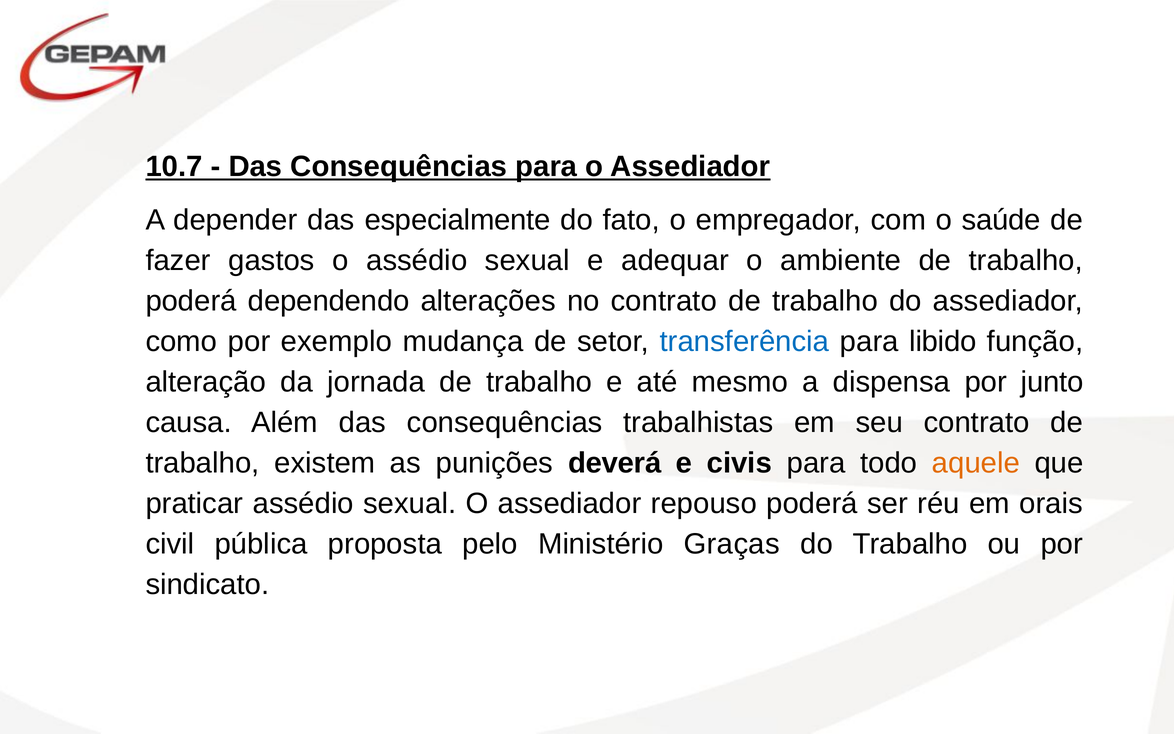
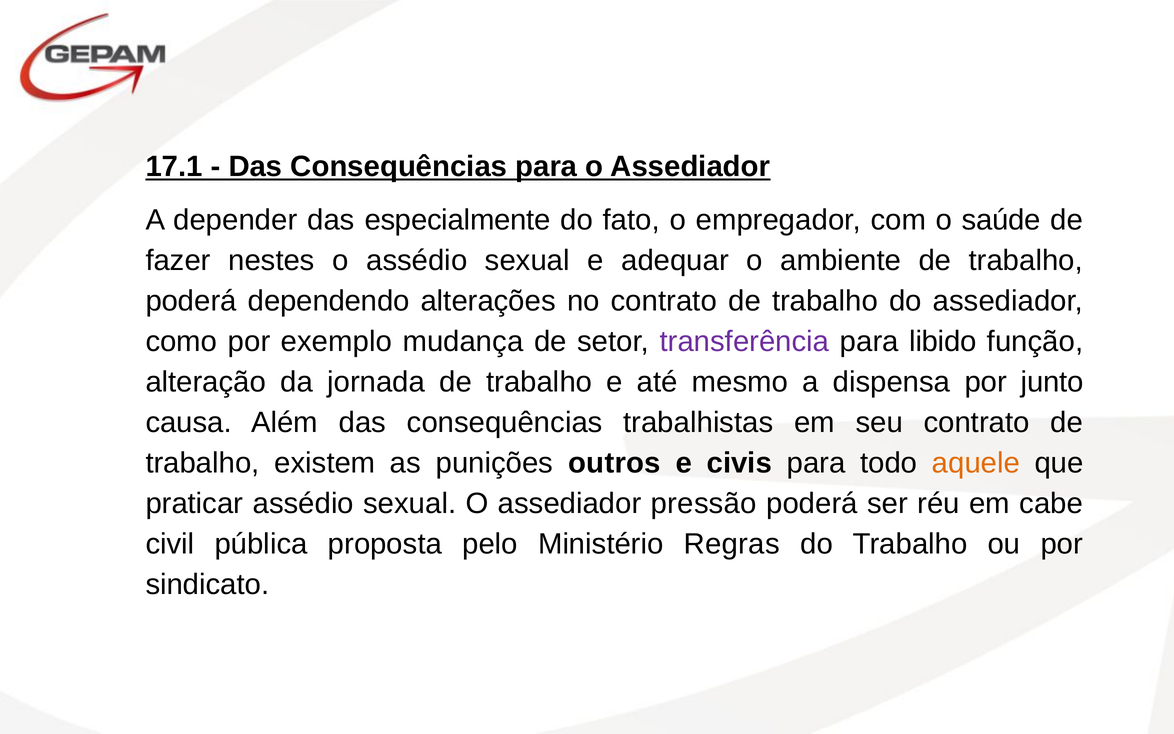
10.7: 10.7 -> 17.1
gastos: gastos -> nestes
transferência colour: blue -> purple
deverá: deverá -> outros
repouso: repouso -> pressão
orais: orais -> cabe
Graças: Graças -> Regras
